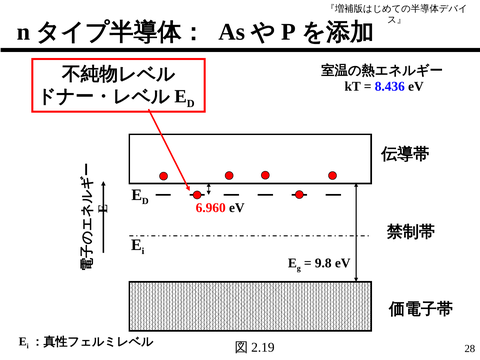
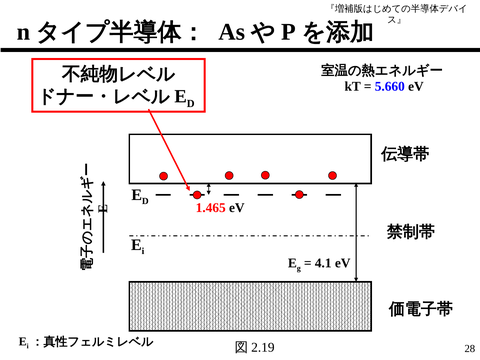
8.436: 8.436 -> 5.660
6.960: 6.960 -> 1.465
9.8: 9.8 -> 4.1
